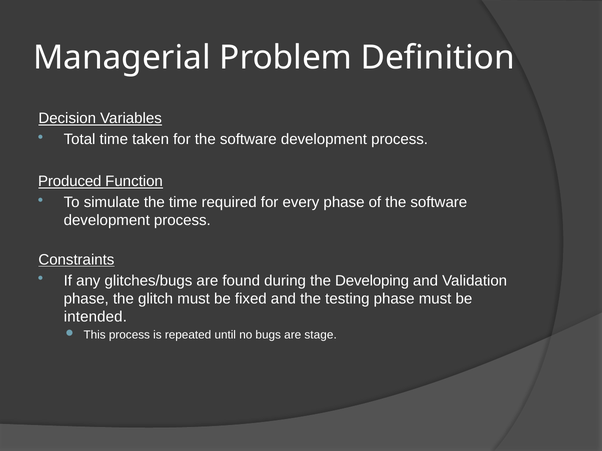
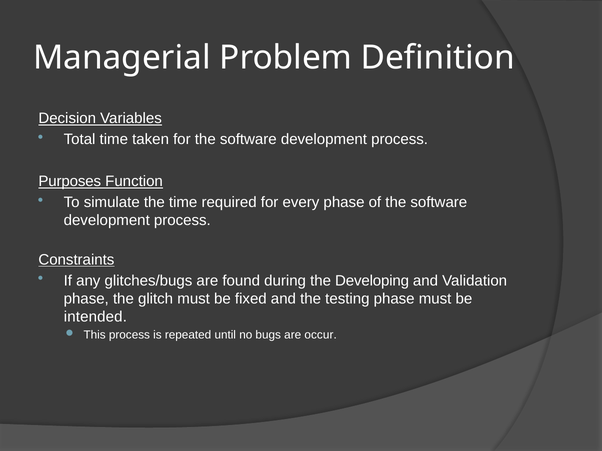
Produced: Produced -> Purposes
stage: stage -> occur
